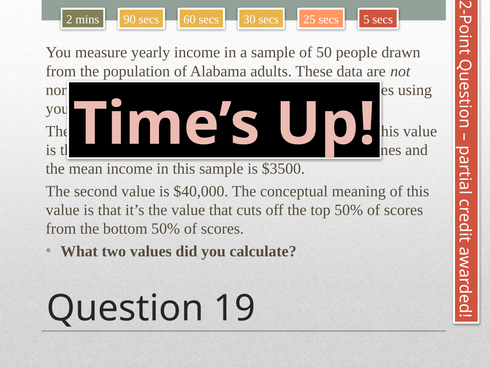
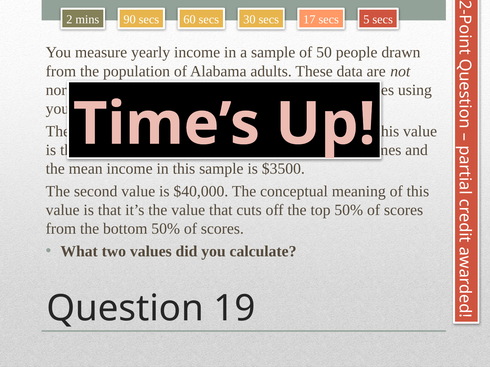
25: 25 -> 17
